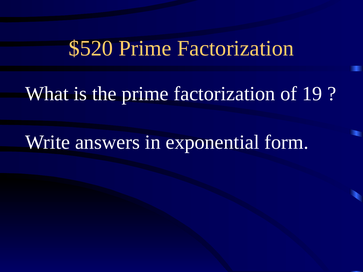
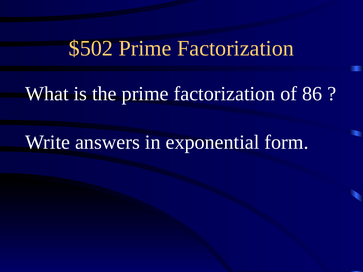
$520: $520 -> $502
19: 19 -> 86
